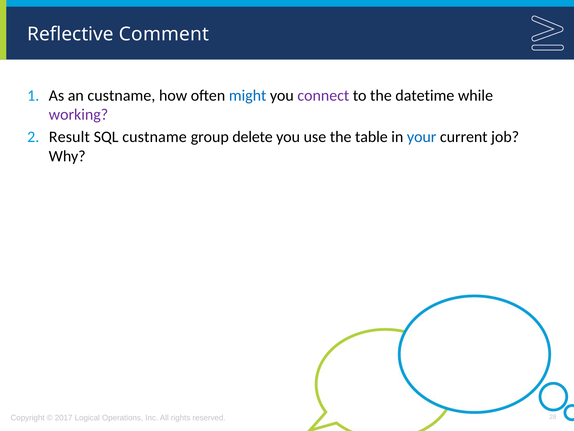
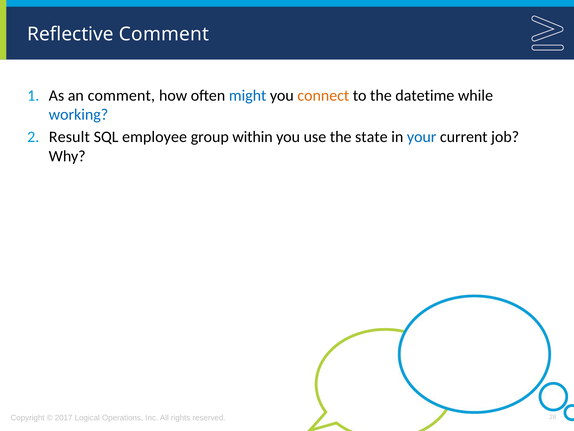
an custname: custname -> comment
connect colour: purple -> orange
working colour: purple -> blue
SQL custname: custname -> employee
delete: delete -> within
table: table -> state
